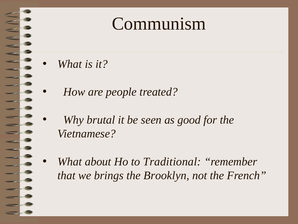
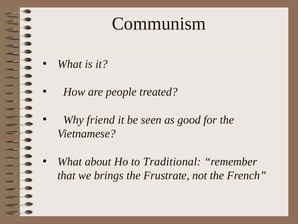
brutal: brutal -> friend
Brooklyn: Brooklyn -> Frustrate
